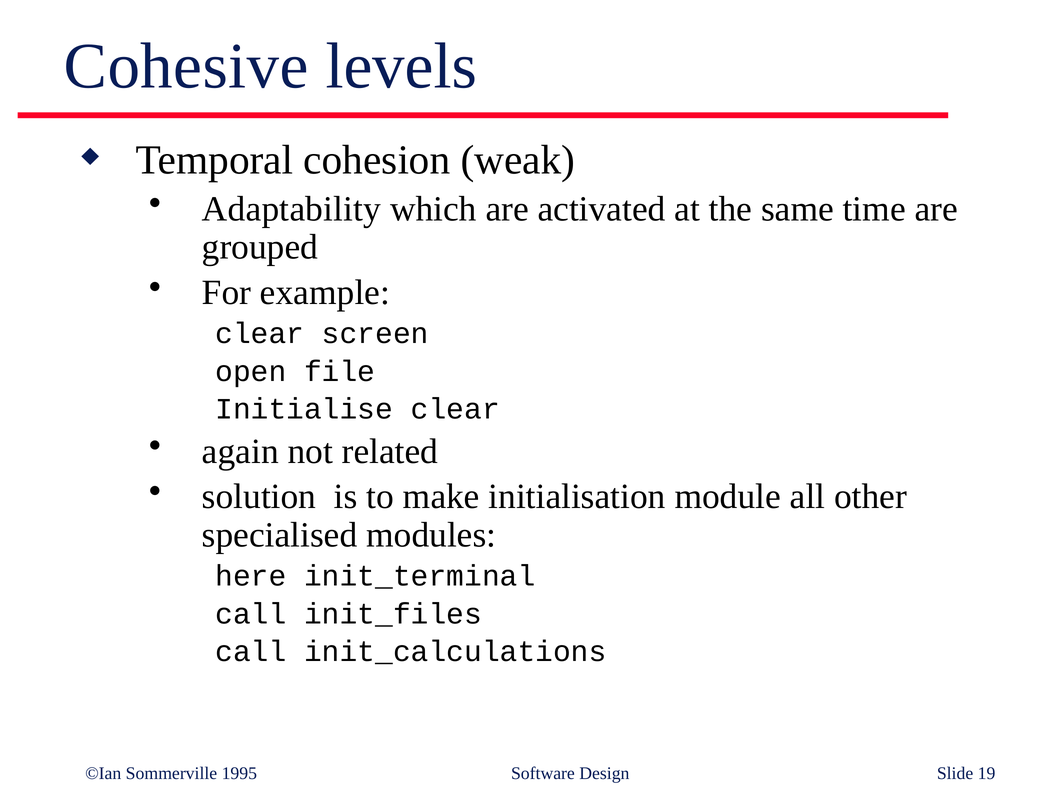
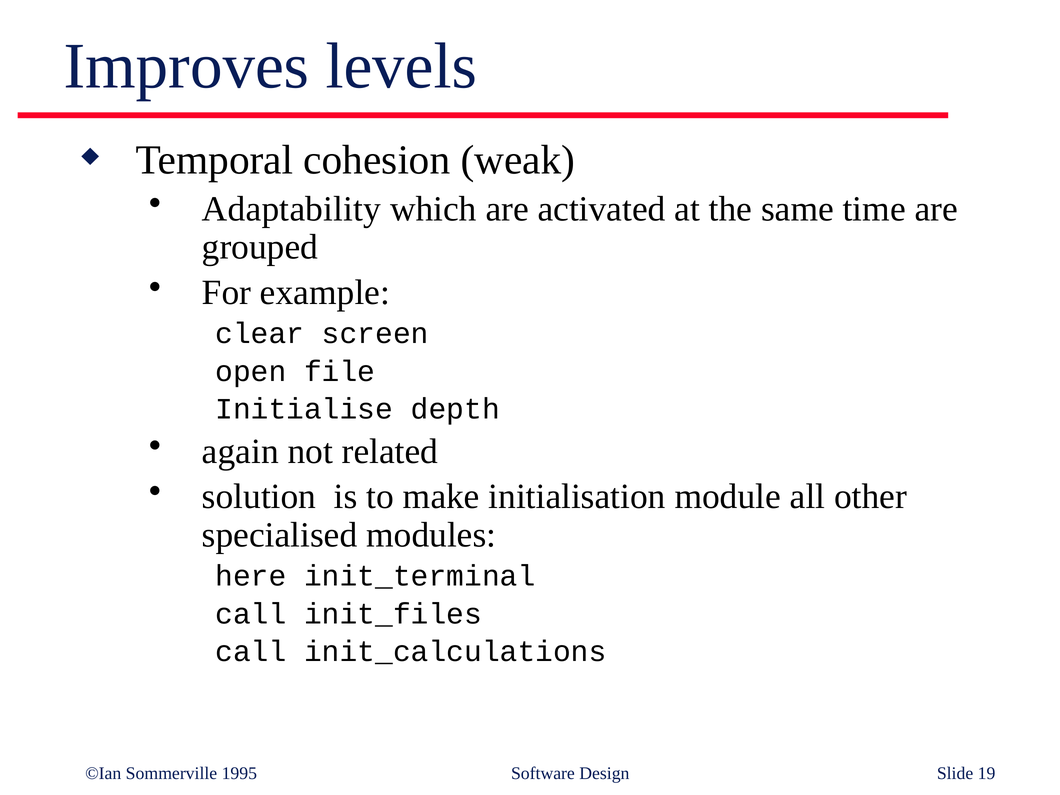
Cohesive: Cohesive -> Improves
Initialise clear: clear -> depth
